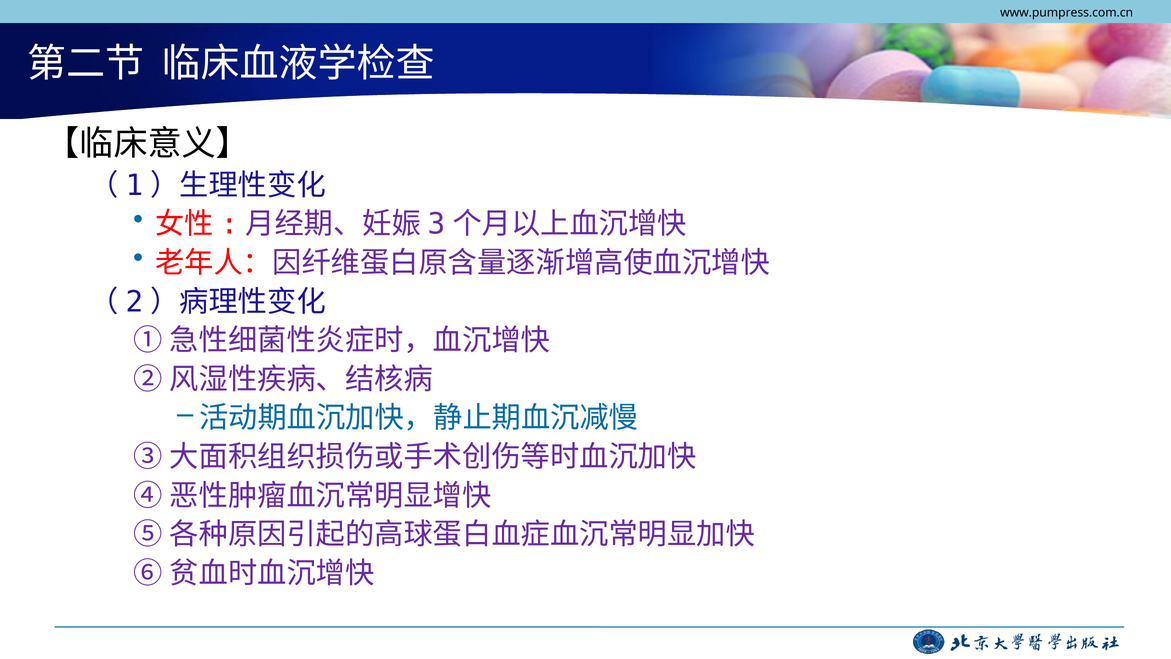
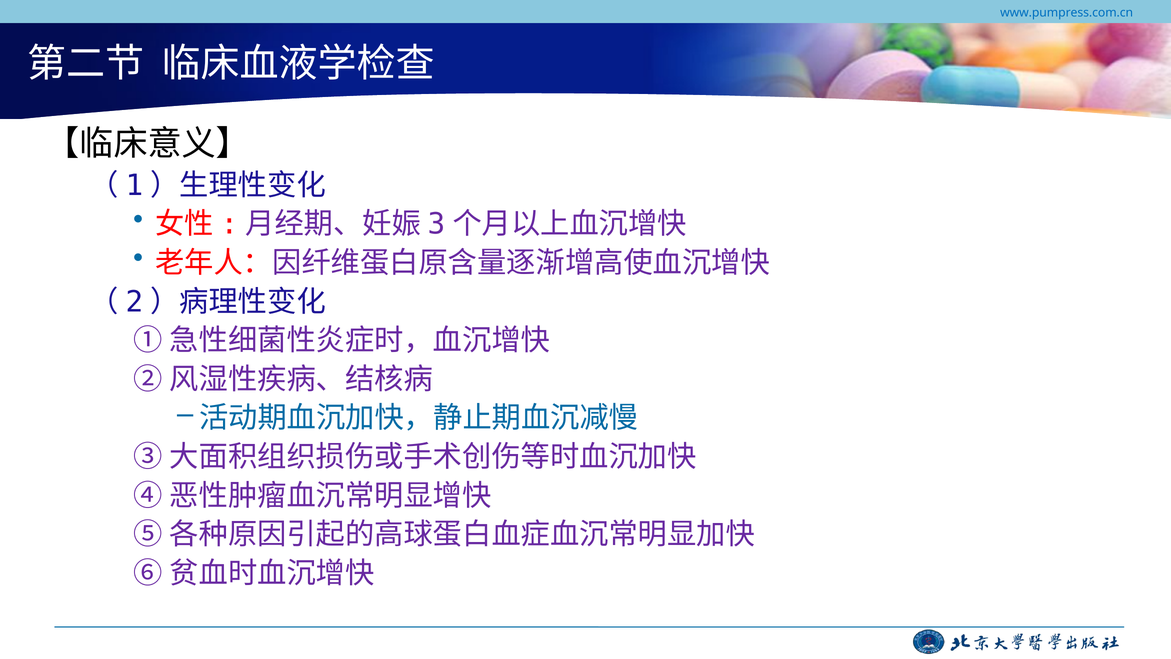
www.pumpress.com.cn colour: black -> blue
